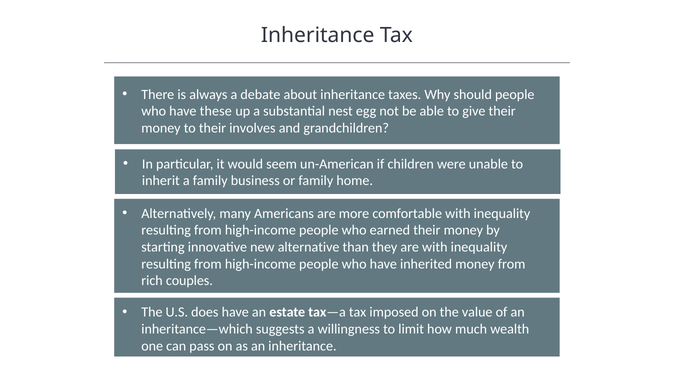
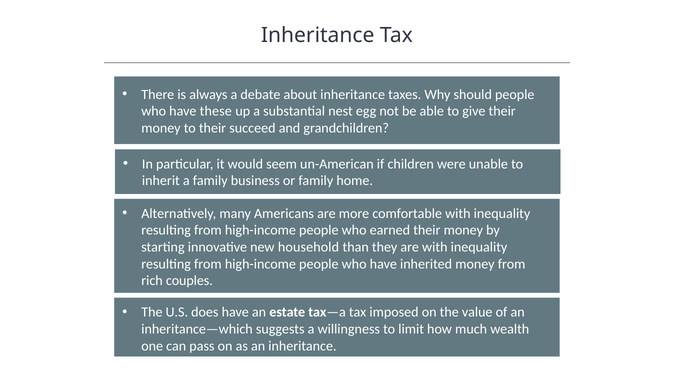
involves: involves -> succeed
alternative: alternative -> household
